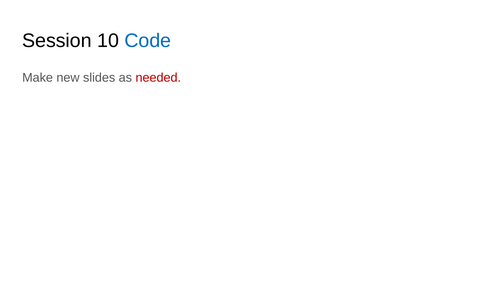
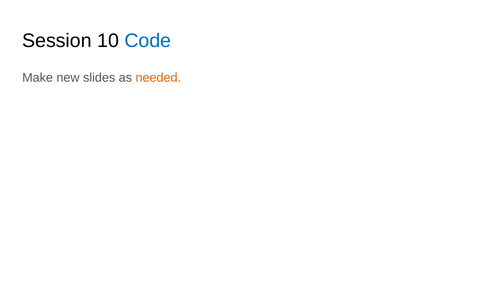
needed colour: red -> orange
